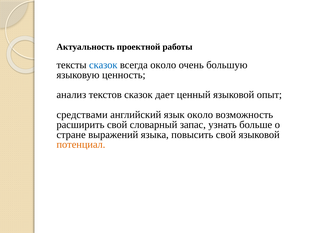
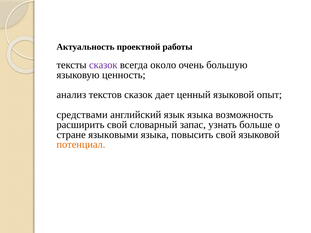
сказок at (103, 65) colour: blue -> purple
язык около: около -> языка
выражений: выражений -> языковыми
